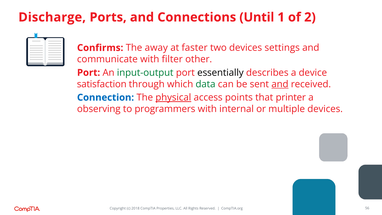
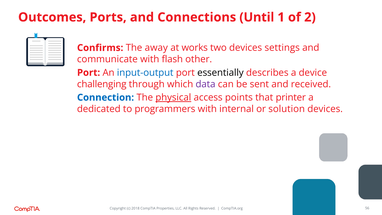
Discharge: Discharge -> Outcomes
faster: faster -> works
filter: filter -> flash
input-output colour: green -> blue
satisfaction: satisfaction -> challenging
data colour: green -> purple
and at (280, 84) underline: present -> none
observing: observing -> dedicated
multiple: multiple -> solution
